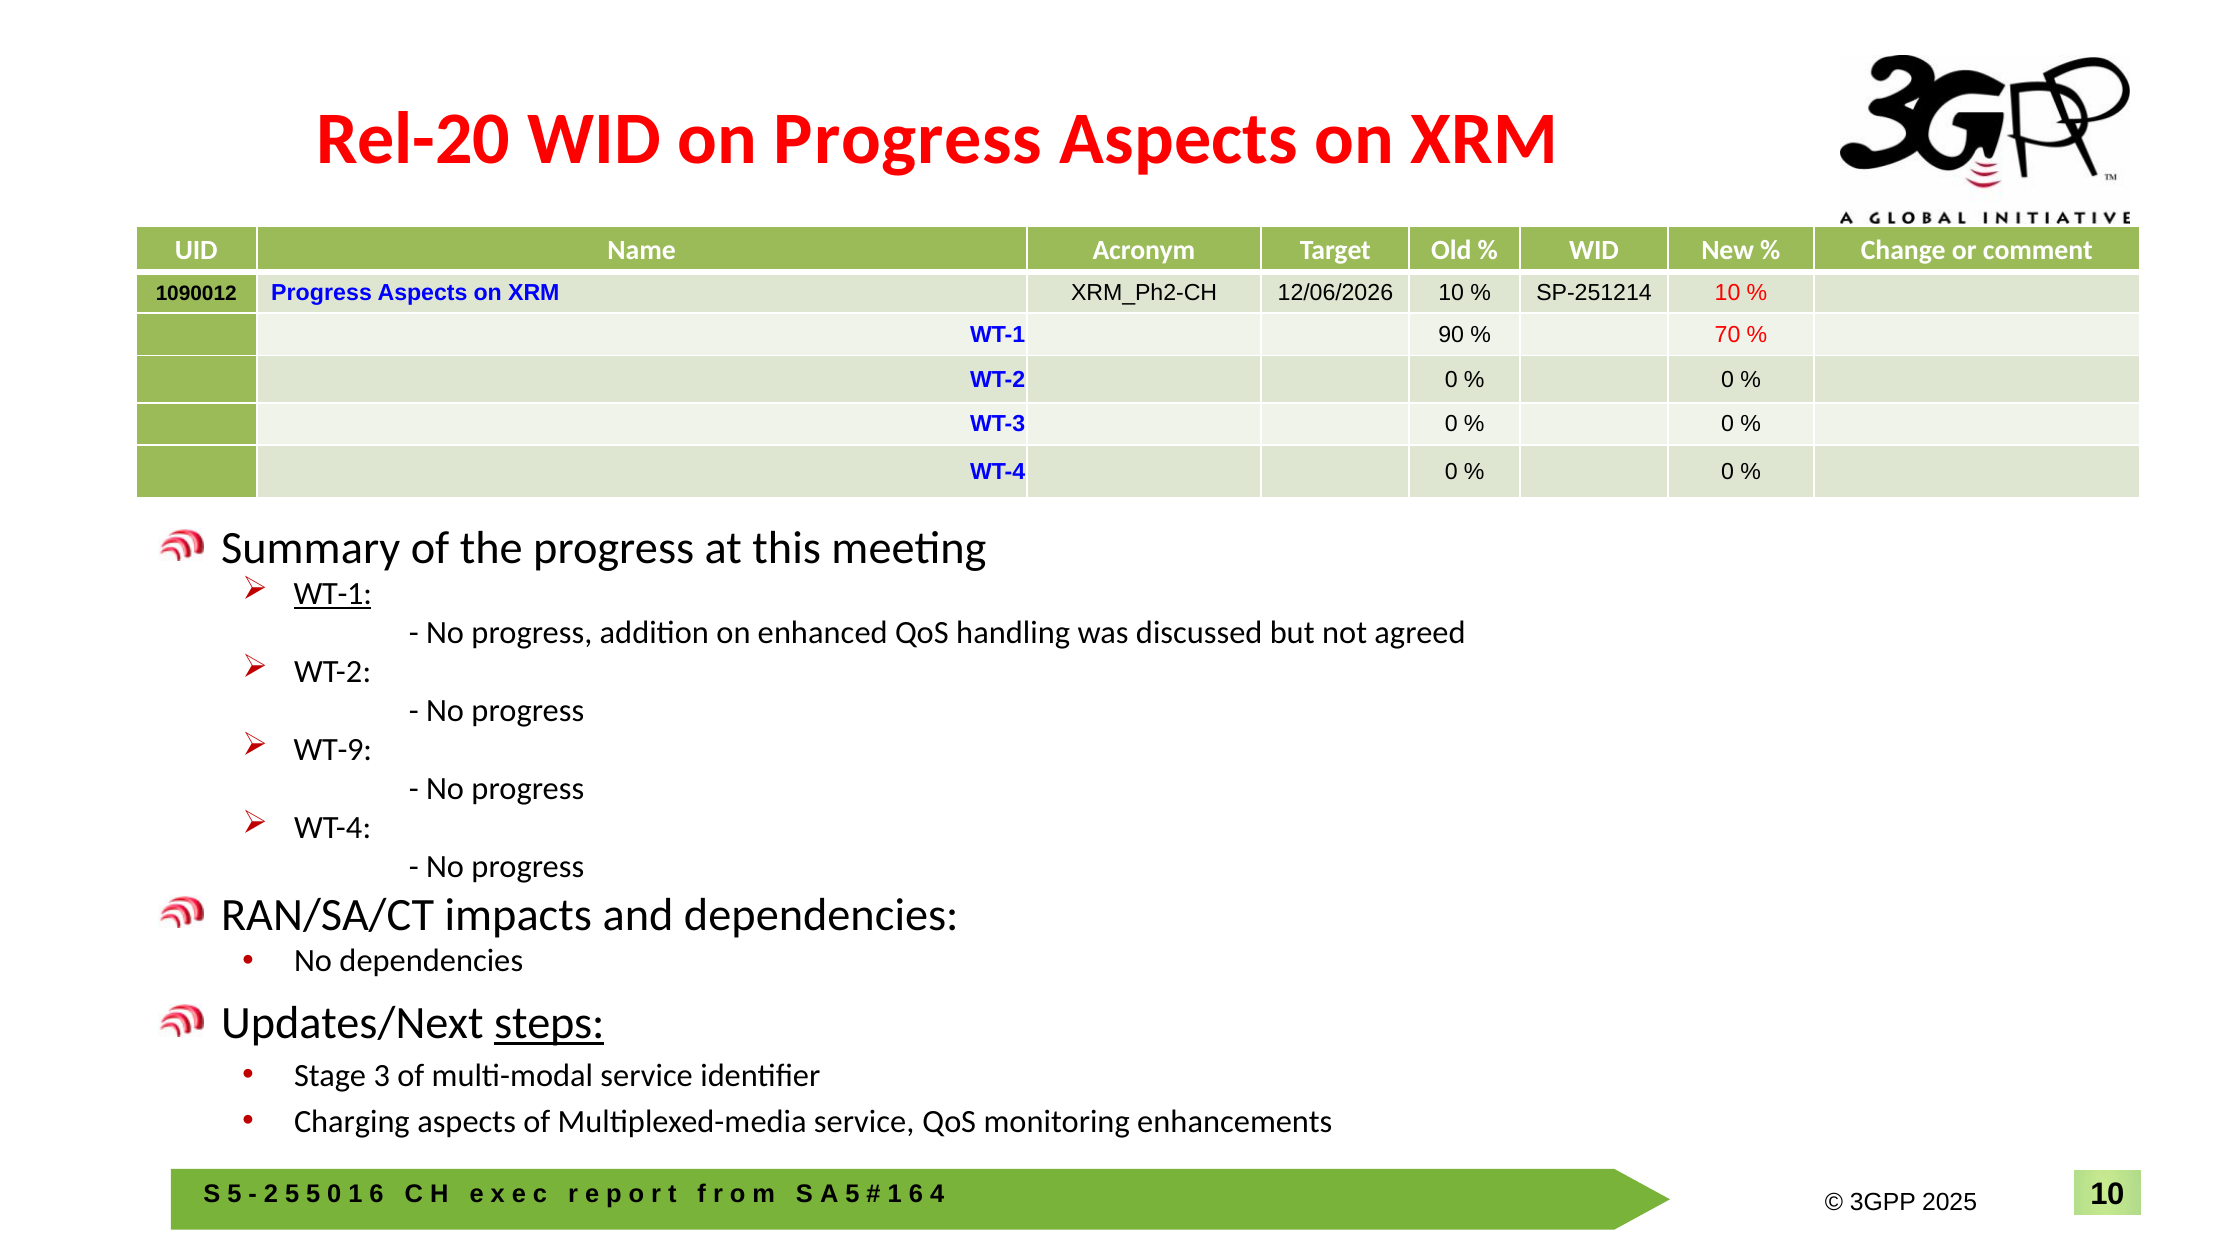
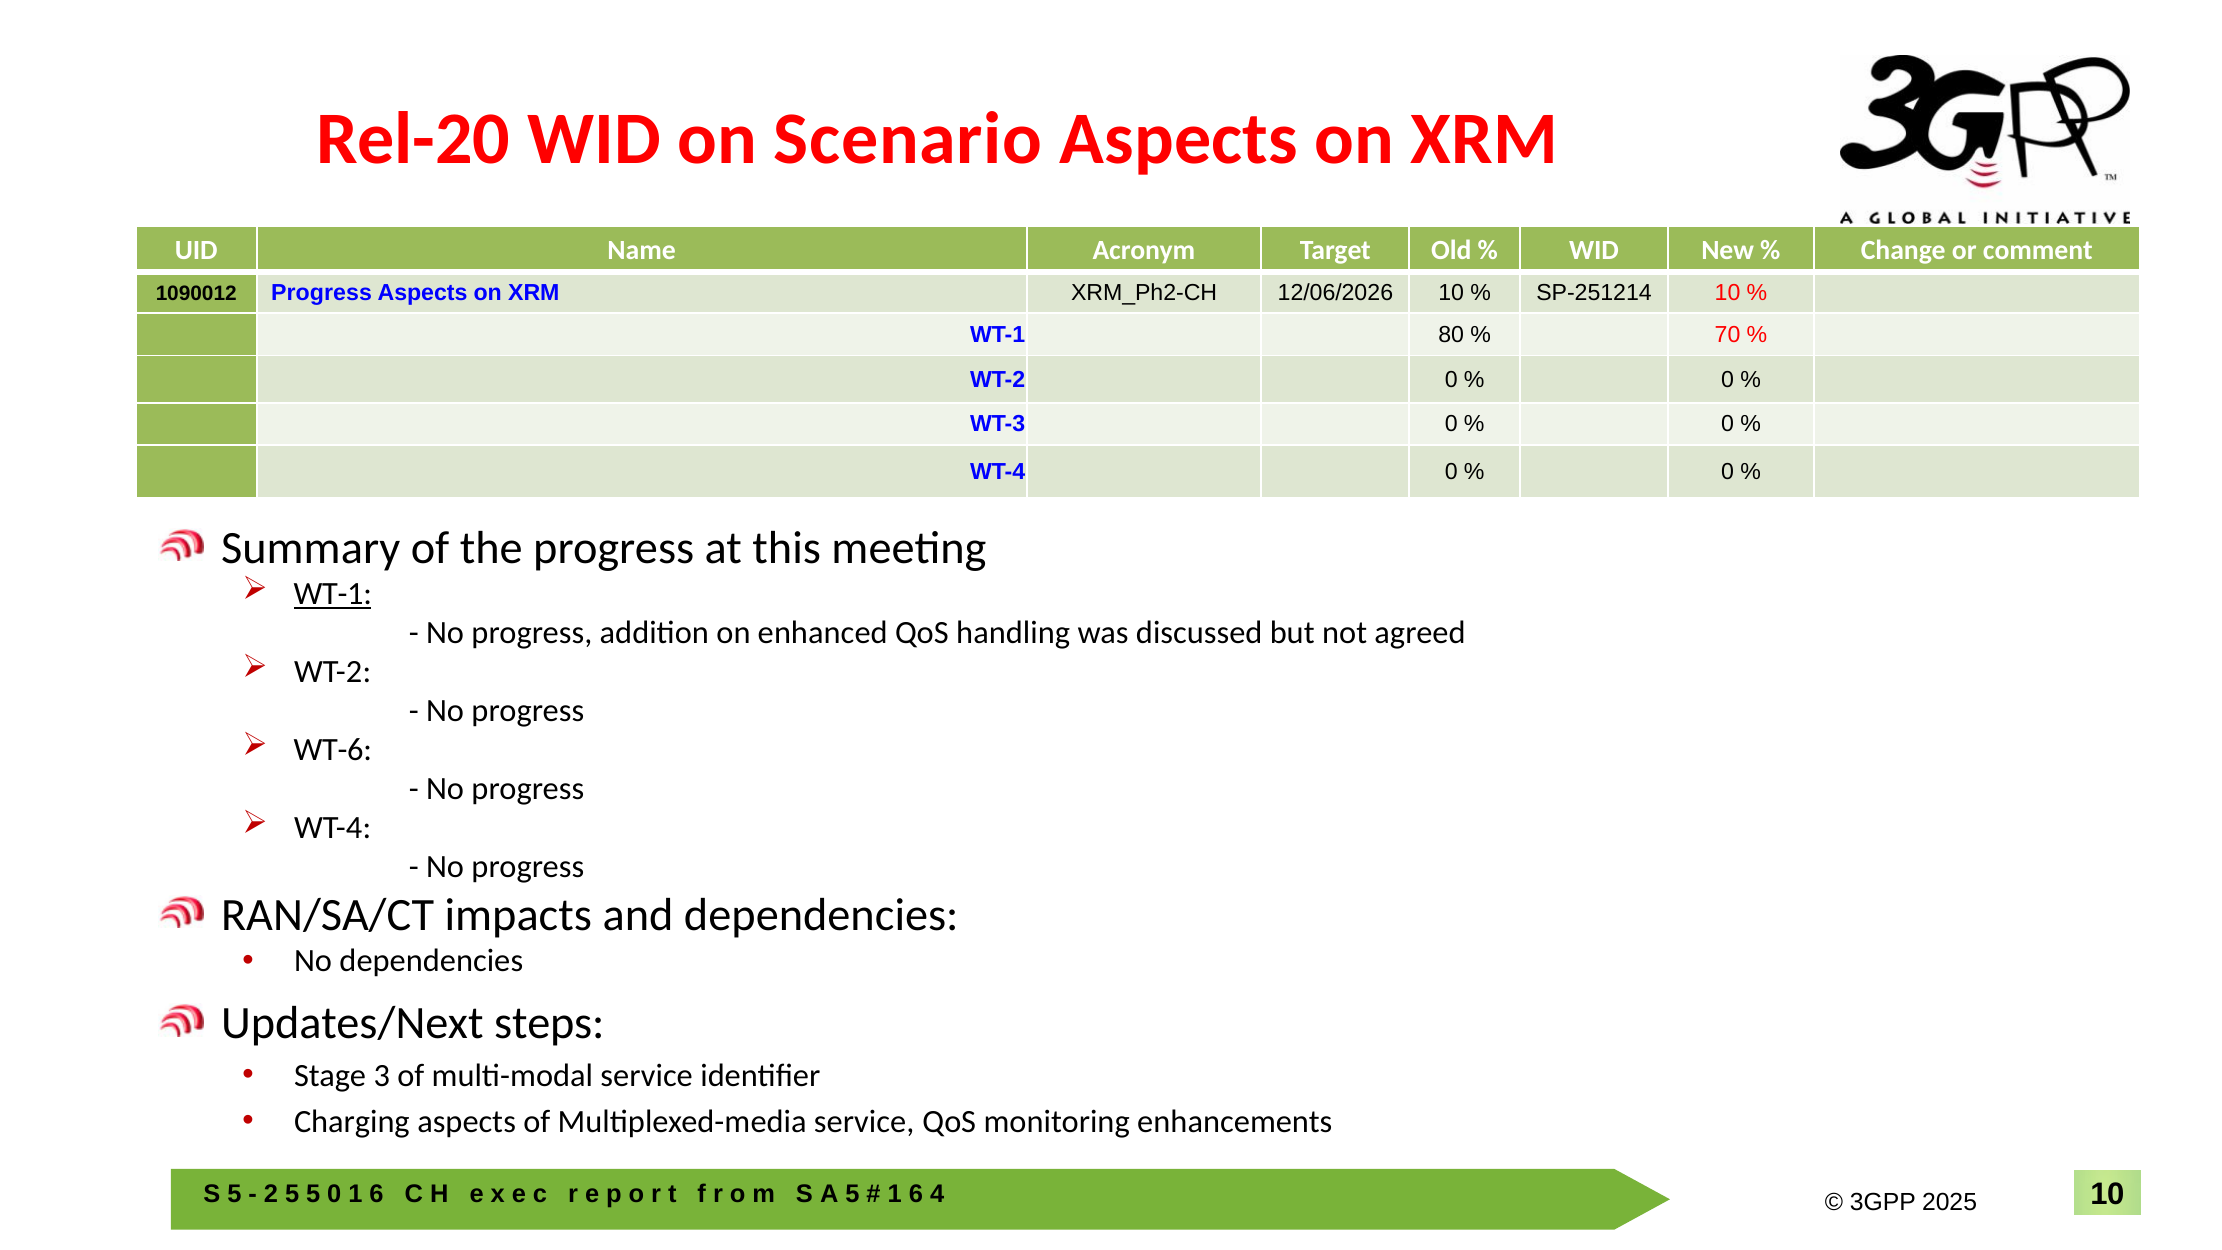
on Progress: Progress -> Scenario
90: 90 -> 80
WT-9: WT-9 -> WT-6
steps underline: present -> none
